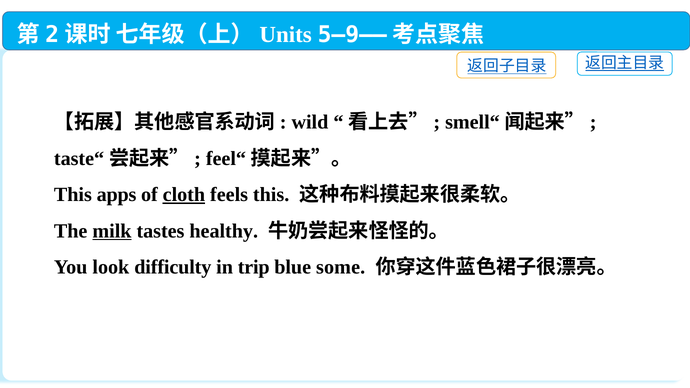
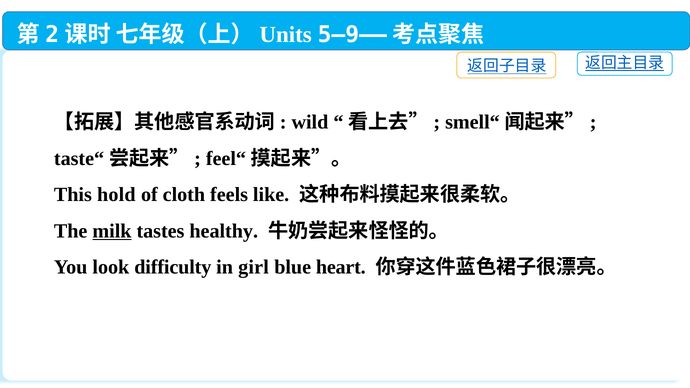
apps: apps -> hold
cloth underline: present -> none
feels this: this -> like
trip: trip -> girl
some: some -> heart
